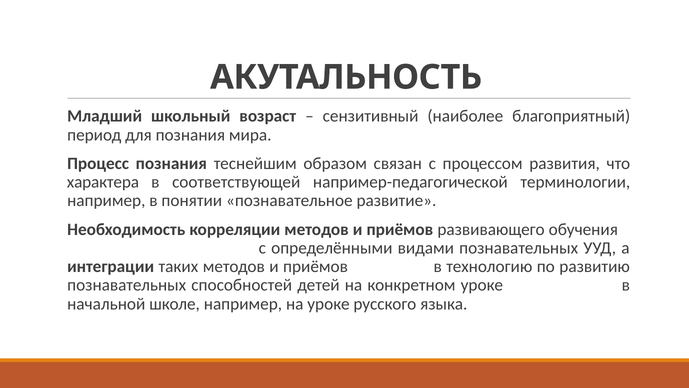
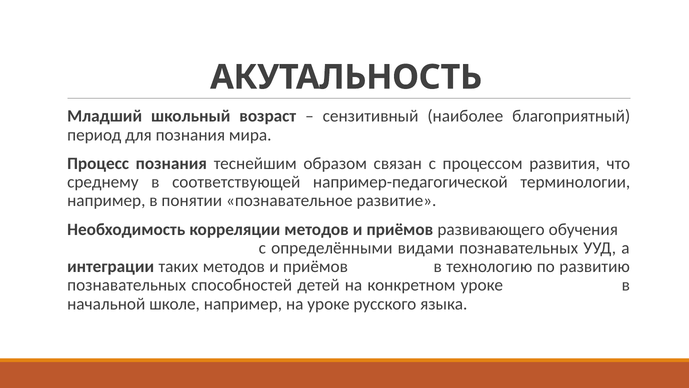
характера: характера -> среднему
